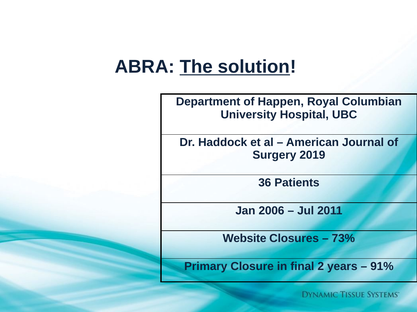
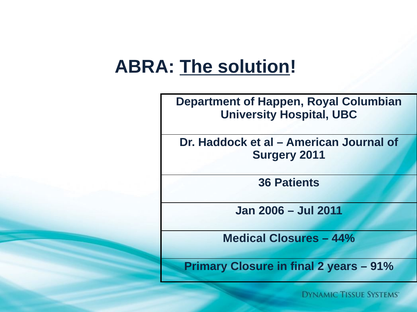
Surgery 2019: 2019 -> 2011
Website: Website -> Medical
73%: 73% -> 44%
